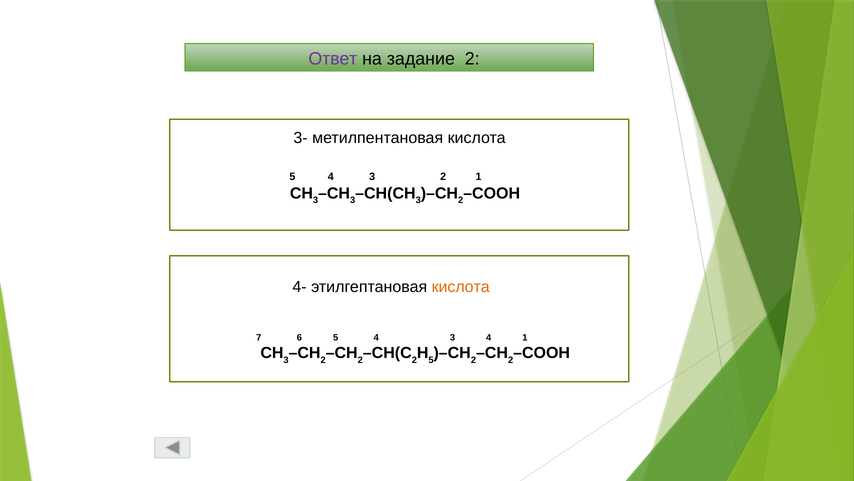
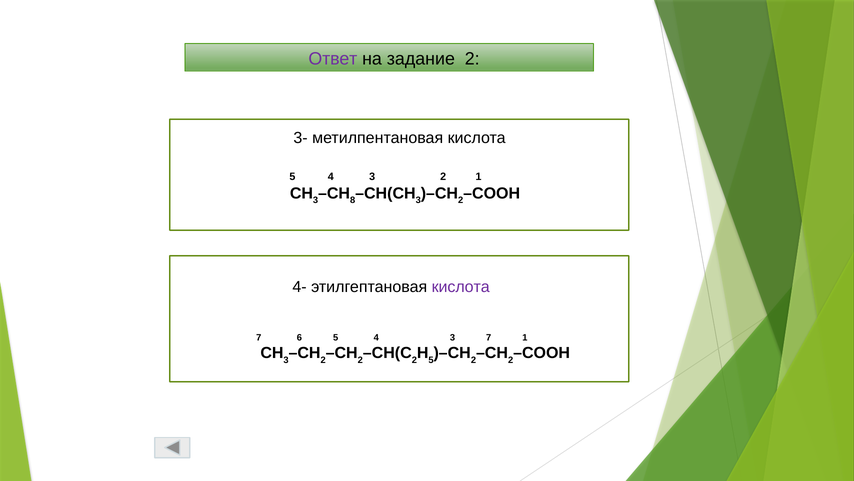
3 at (353, 200): 3 -> 8
кислота at (461, 287) colour: orange -> purple
3 4: 4 -> 7
